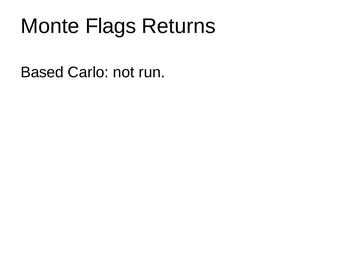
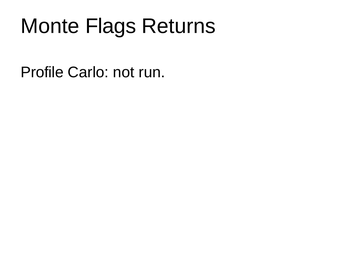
Based: Based -> Profile
